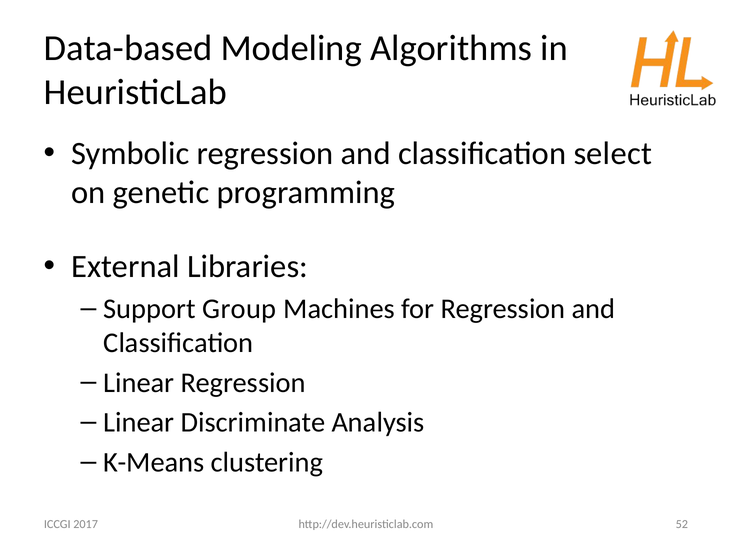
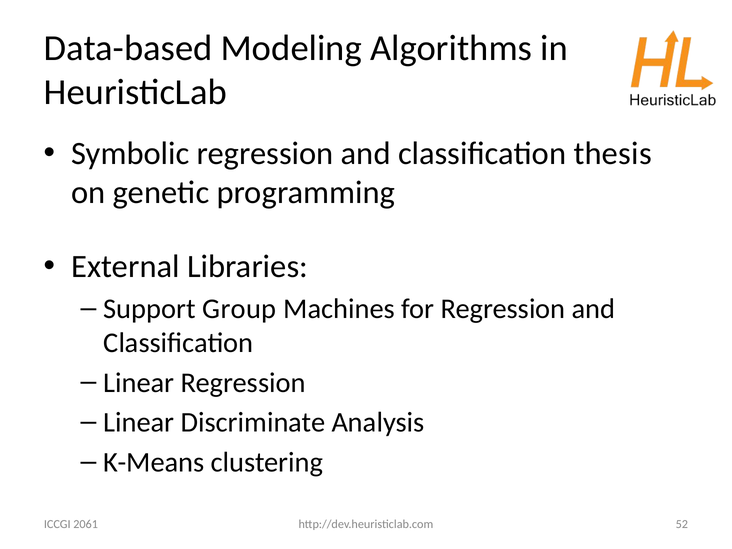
select: select -> thesis
2017: 2017 -> 2061
